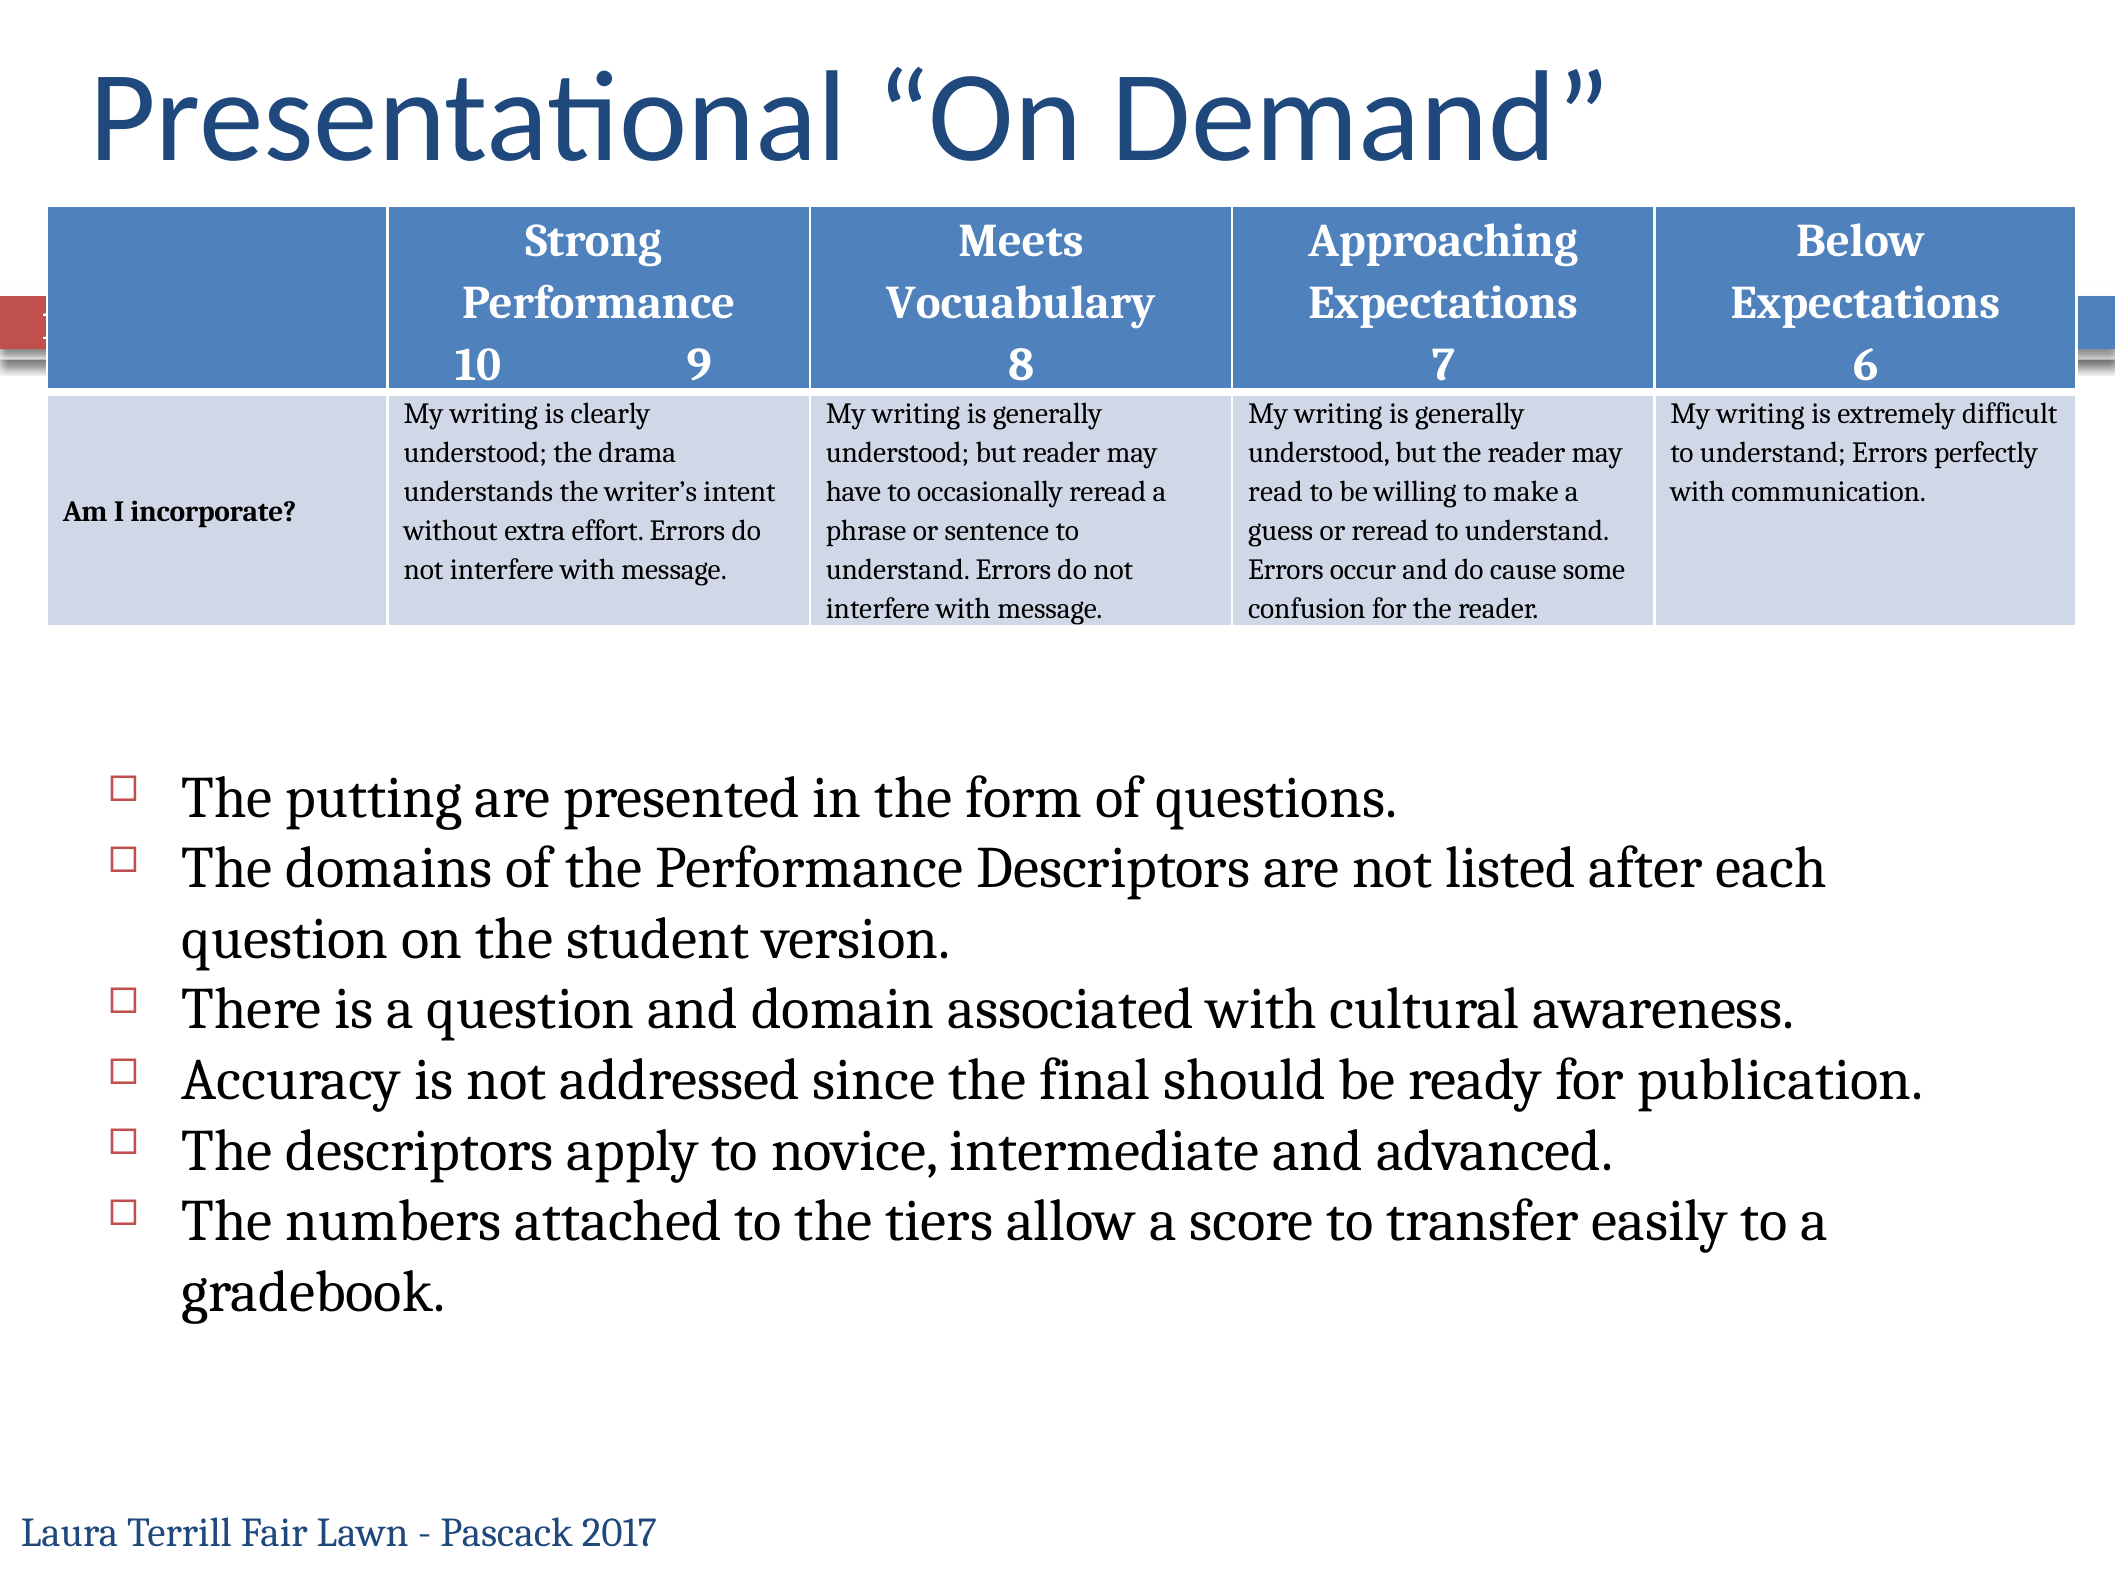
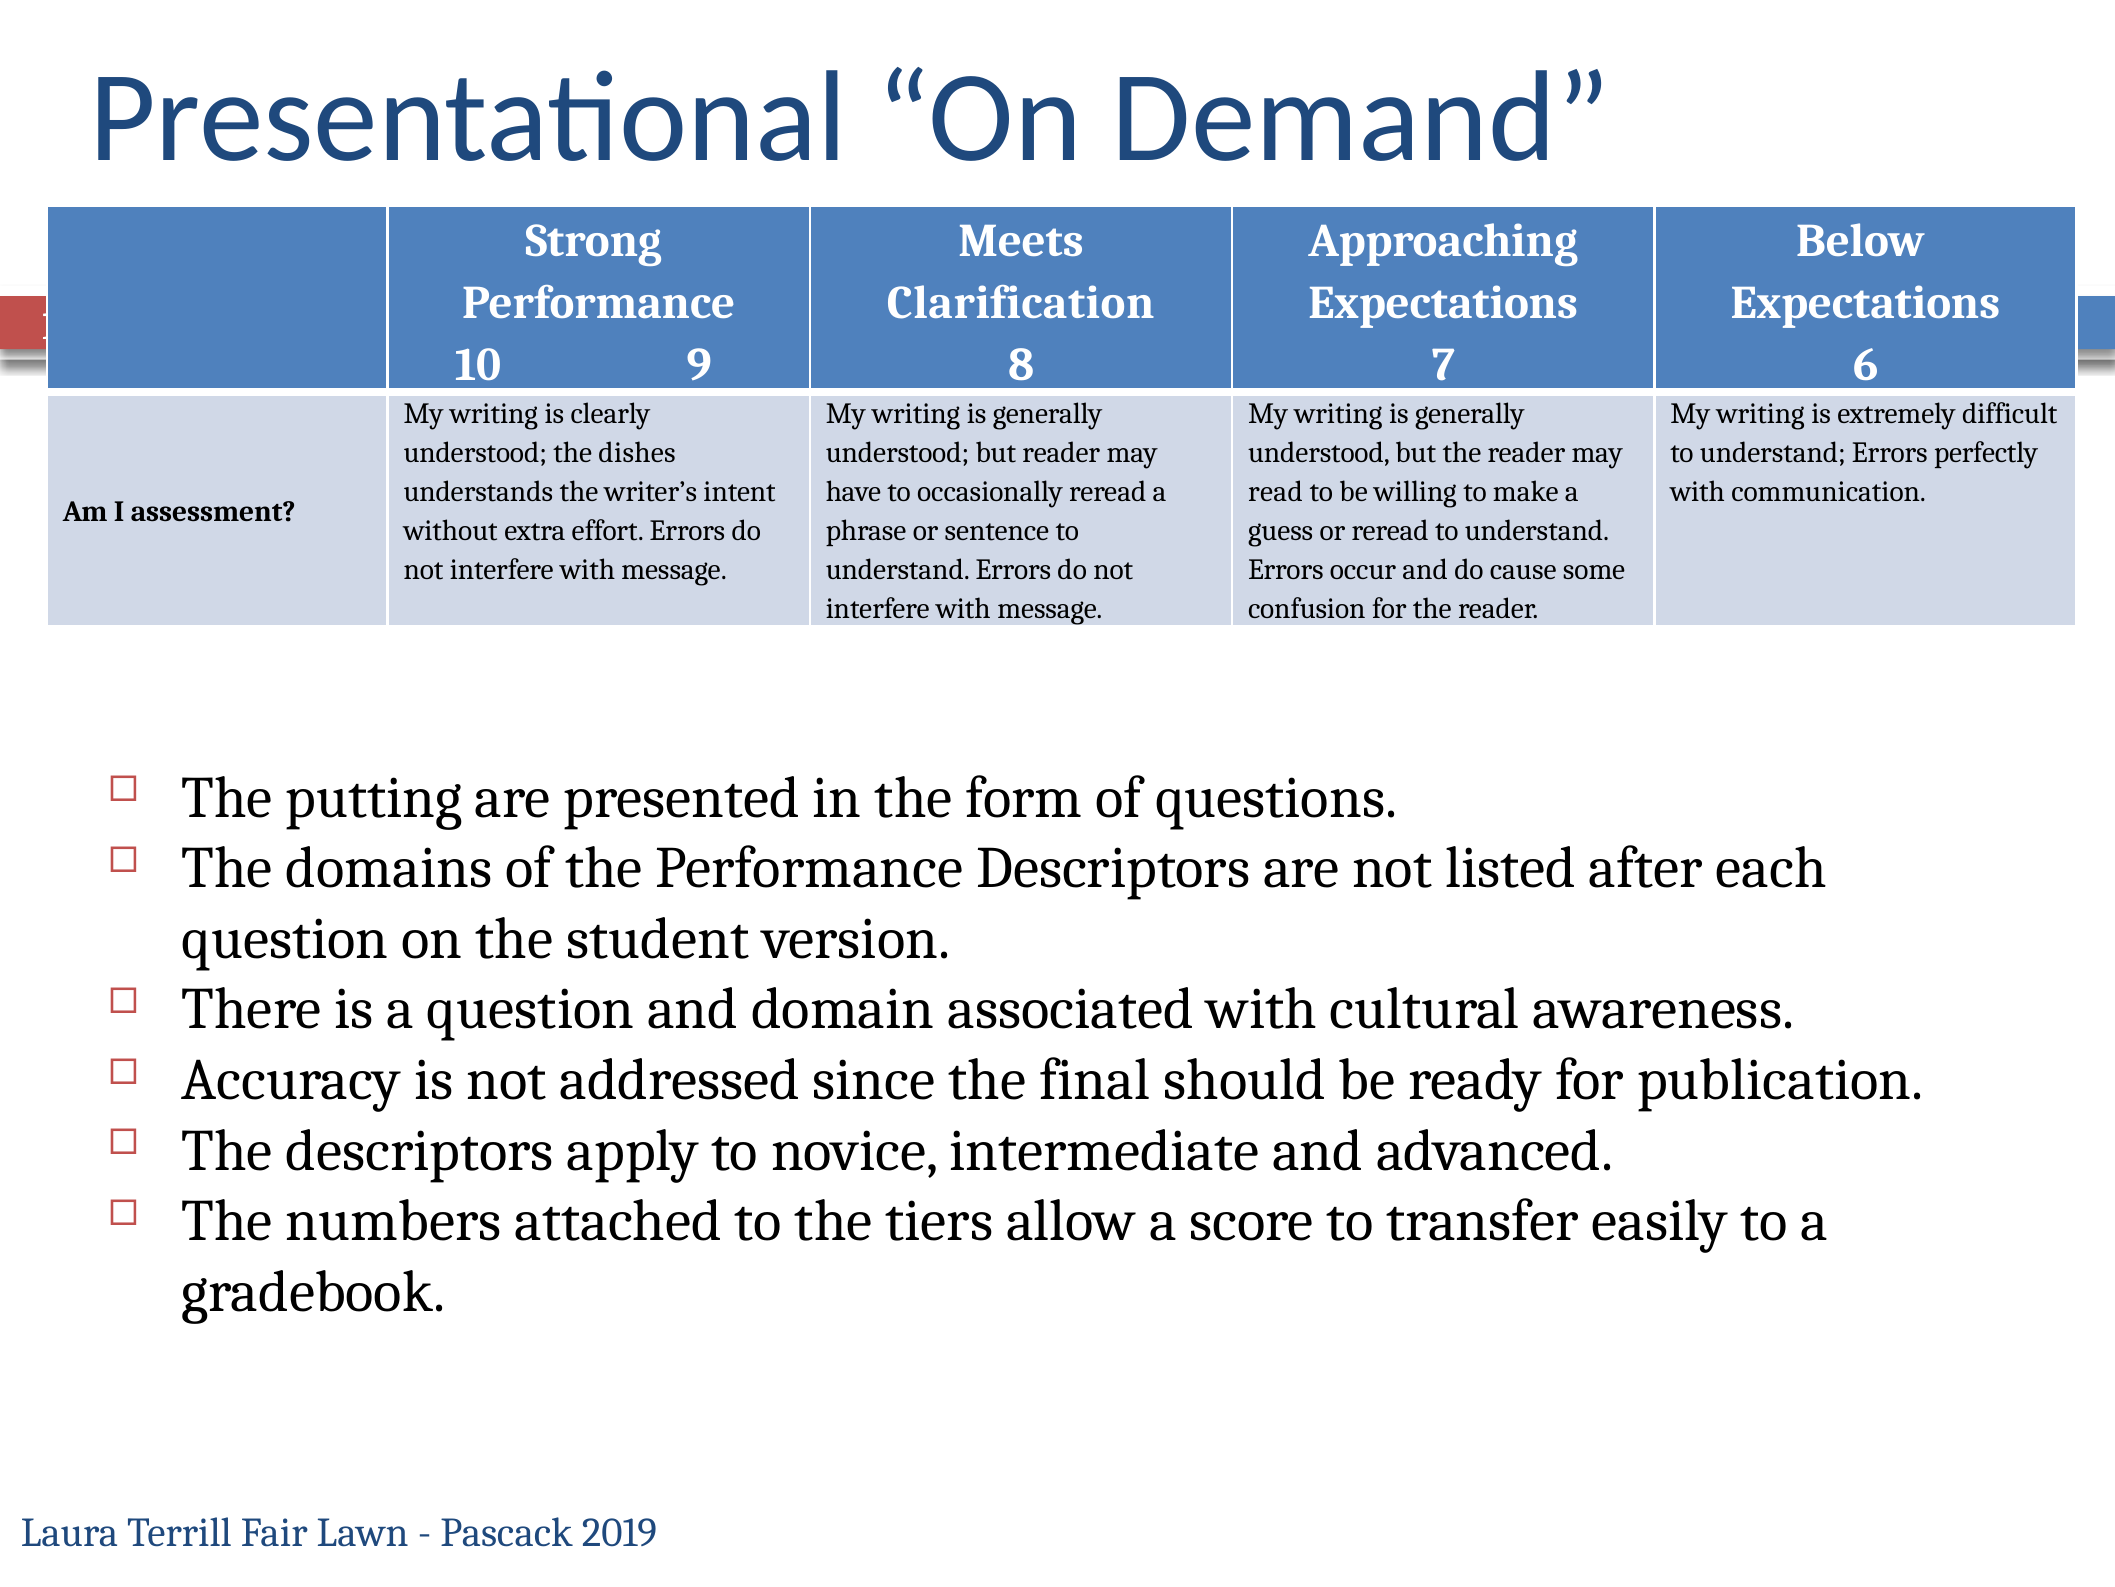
Vocuabulary: Vocuabulary -> Clarification
drama: drama -> dishes
incorporate: incorporate -> assessment
2017: 2017 -> 2019
